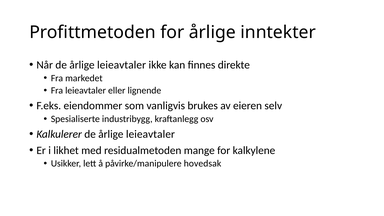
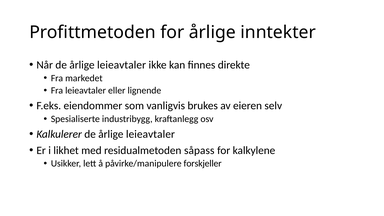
mange: mange -> såpass
hovedsak: hovedsak -> forskjeller
